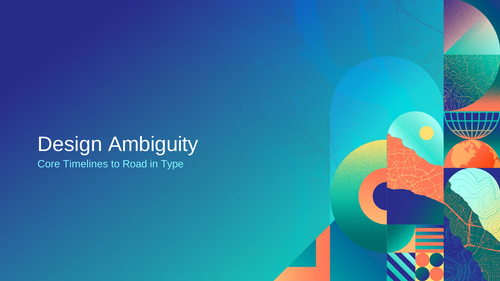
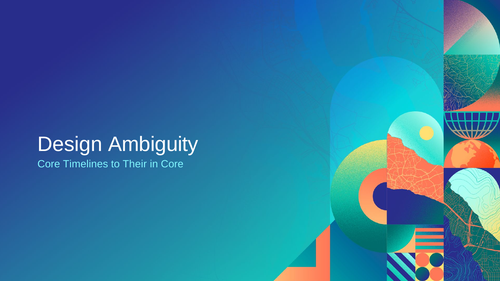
Road: Road -> Their
in Type: Type -> Core
